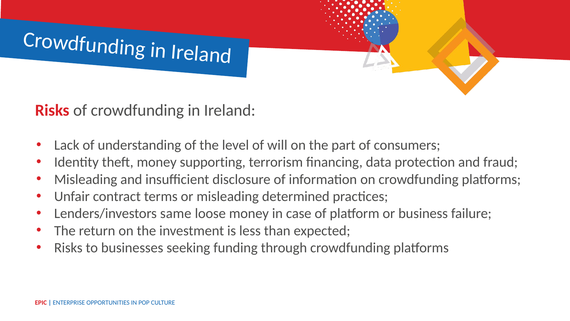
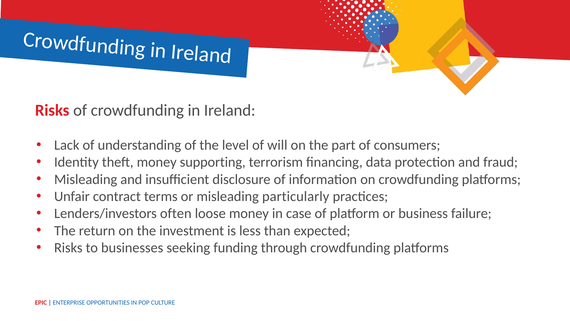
determined: determined -> particularly
same: same -> often
